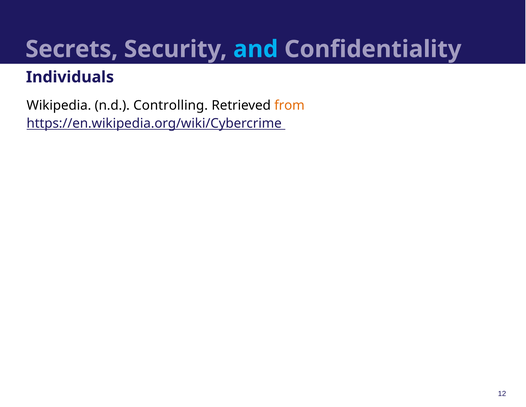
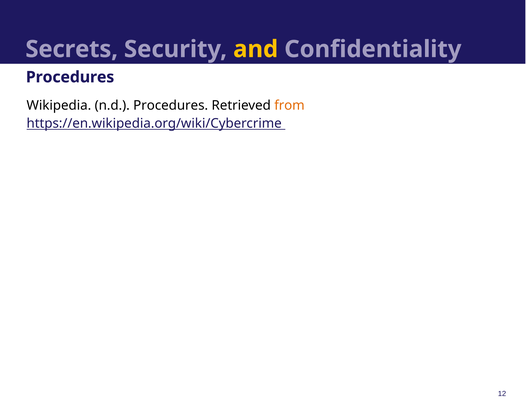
and colour: light blue -> yellow
Individuals at (70, 77): Individuals -> Procedures
n.d Controlling: Controlling -> Procedures
